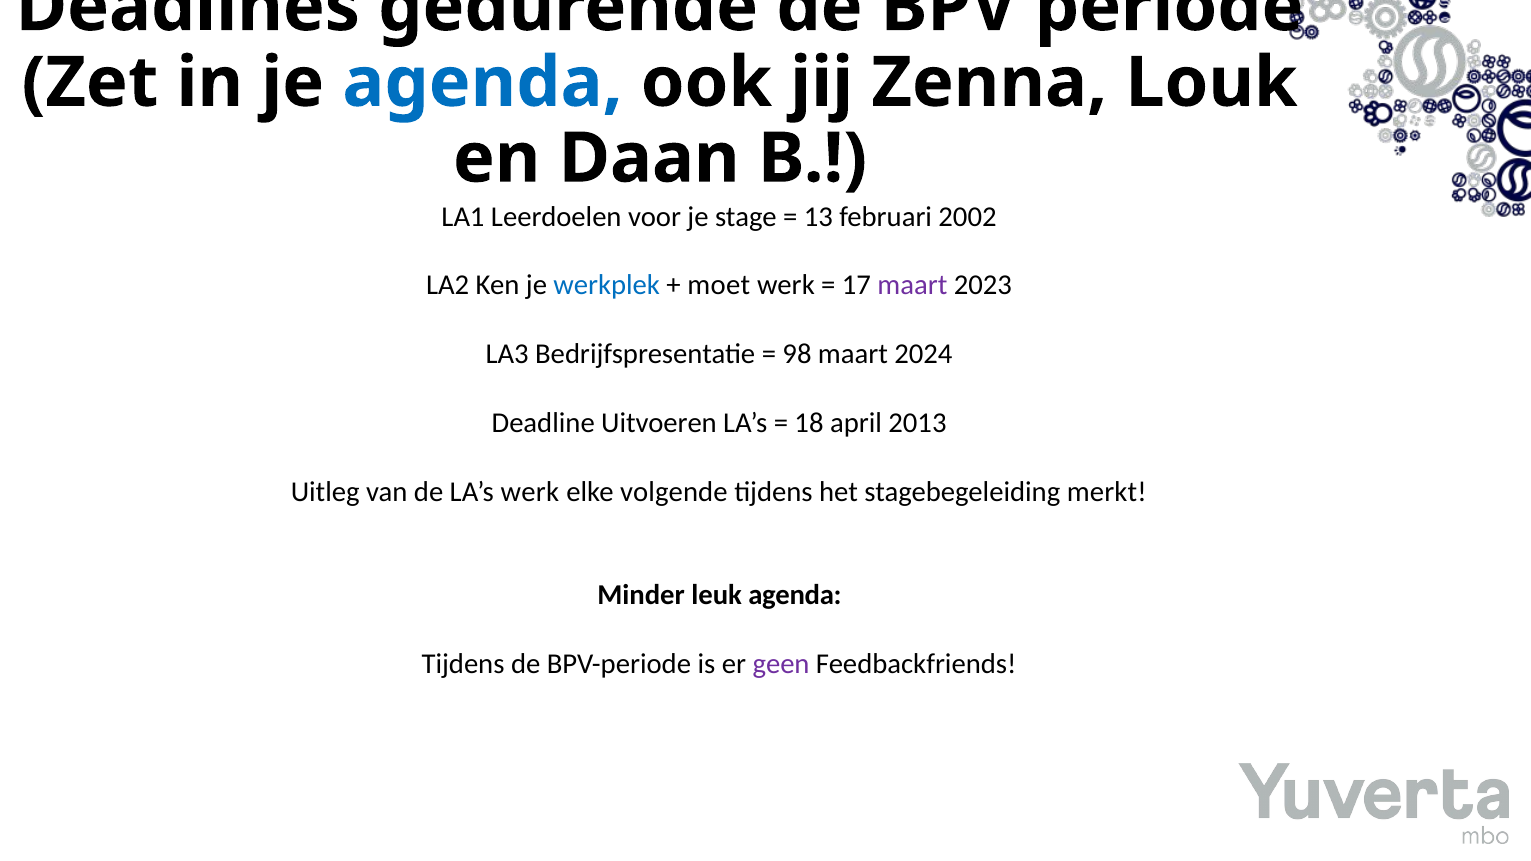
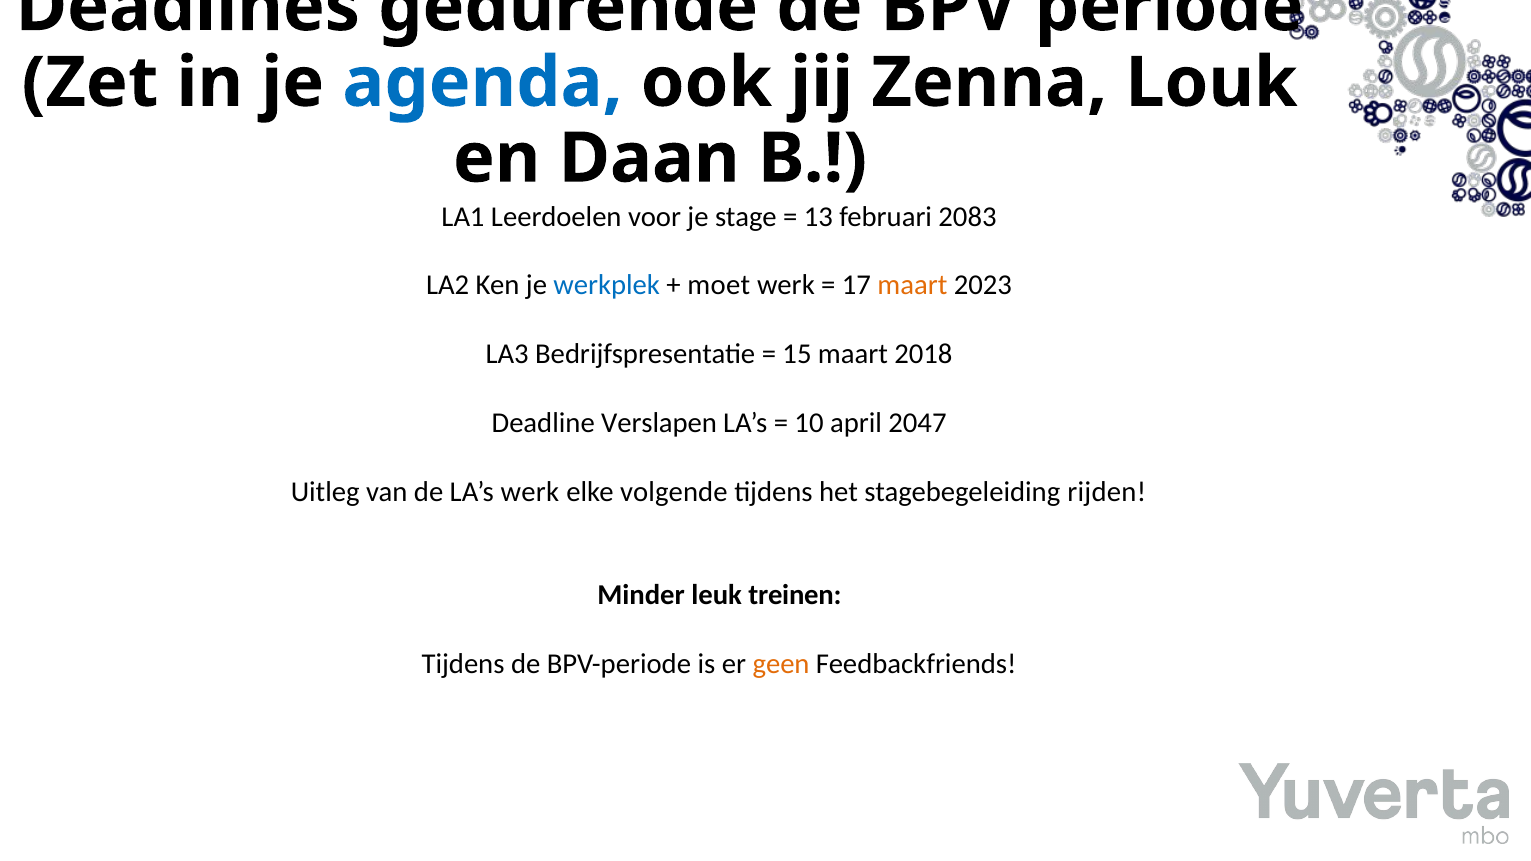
2002: 2002 -> 2083
maart at (912, 286) colour: purple -> orange
98: 98 -> 15
2024: 2024 -> 2018
Uitvoeren: Uitvoeren -> Verslapen
18: 18 -> 10
2013: 2013 -> 2047
merkt: merkt -> rijden
leuk agenda: agenda -> treinen
geen colour: purple -> orange
